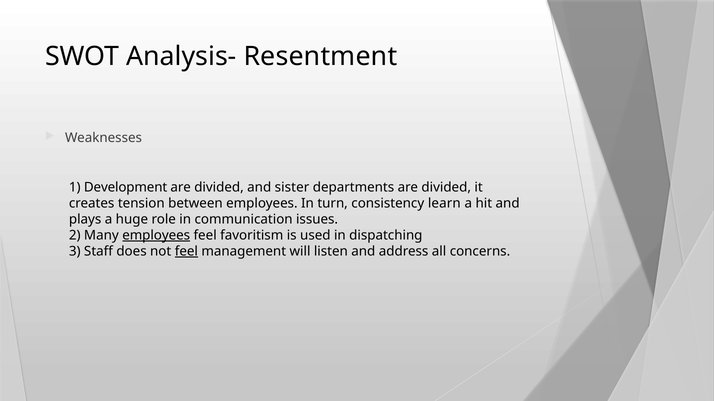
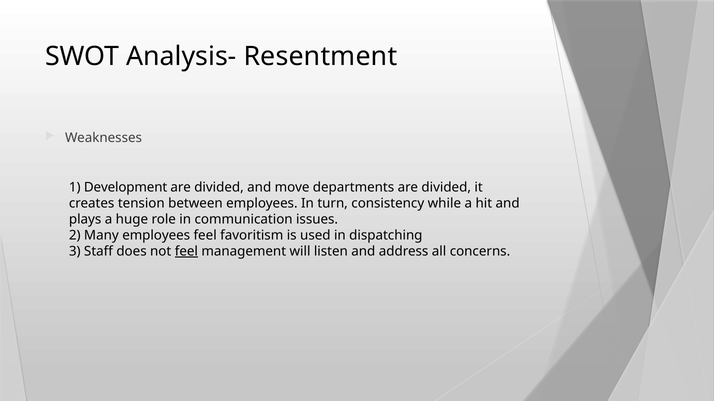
sister: sister -> move
learn: learn -> while
employees at (156, 236) underline: present -> none
